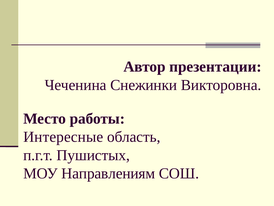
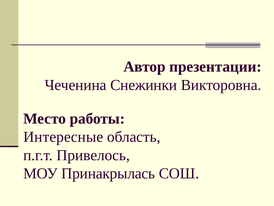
Пушистых: Пушистых -> Привелось
Направлениям: Направлениям -> Принакрылась
